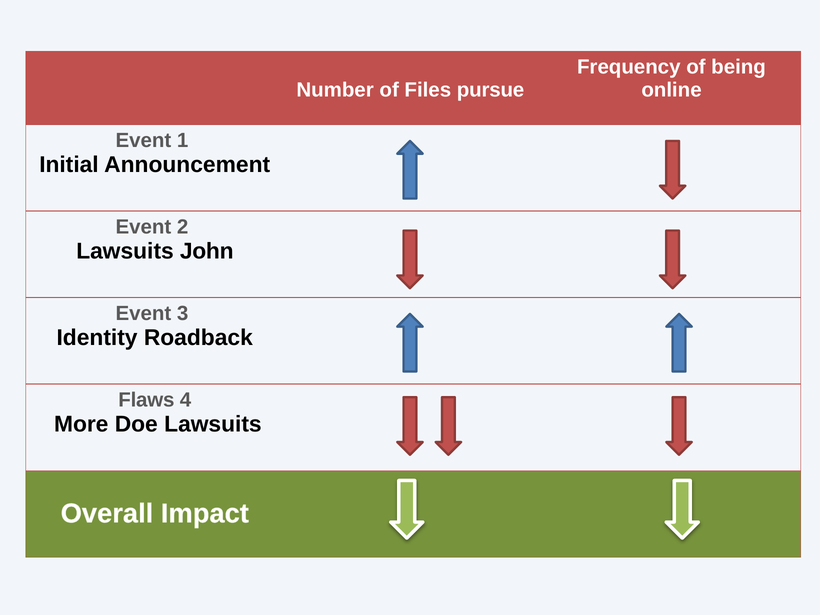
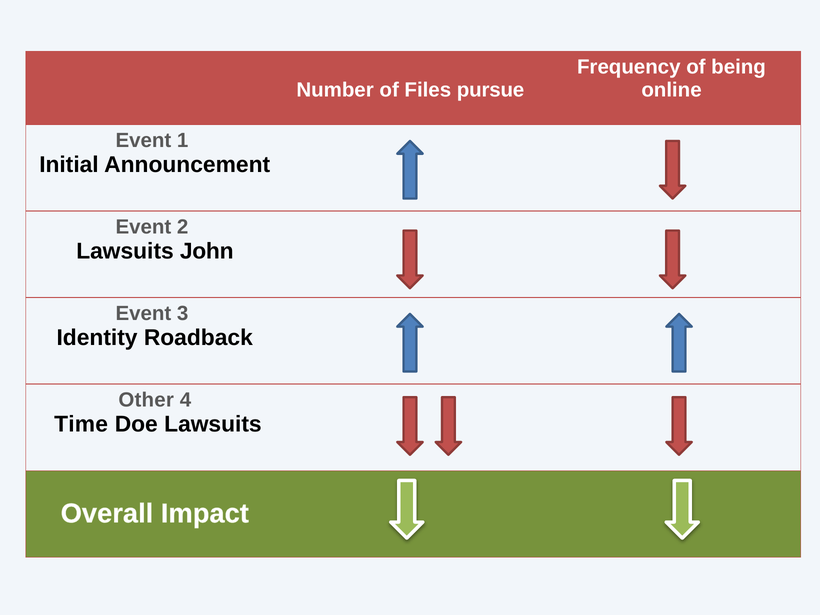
Flaws: Flaws -> Other
More: More -> Time
